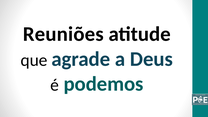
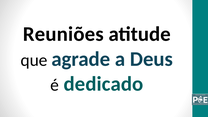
podemos: podemos -> dedicado
